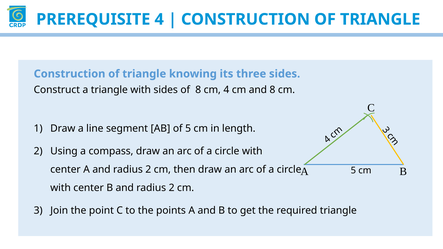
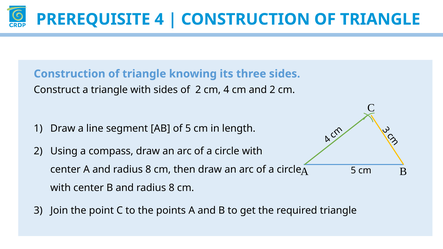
of 8: 8 -> 2
and 8: 8 -> 2
A and radius 2: 2 -> 8
B and radius 2: 2 -> 8
